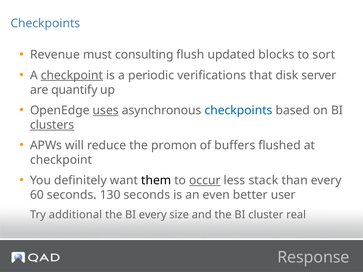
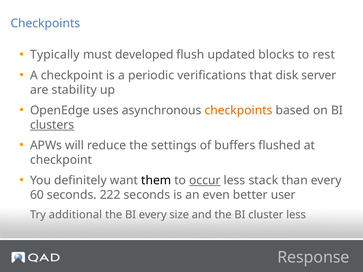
Revenue: Revenue -> Typically
consulting: consulting -> developed
sort: sort -> rest
checkpoint at (72, 75) underline: present -> none
quantify: quantify -> stability
uses underline: present -> none
checkpoints at (239, 110) colour: blue -> orange
promon: promon -> settings
130: 130 -> 222
cluster real: real -> less
